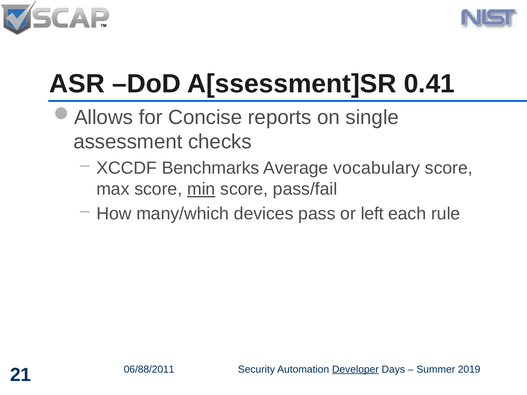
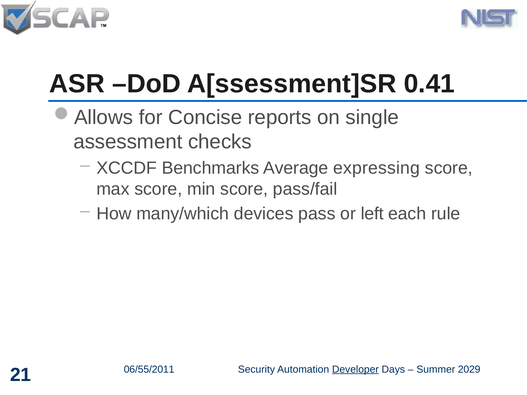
vocabulary: vocabulary -> expressing
min underline: present -> none
06/88/2011: 06/88/2011 -> 06/55/2011
2019: 2019 -> 2029
